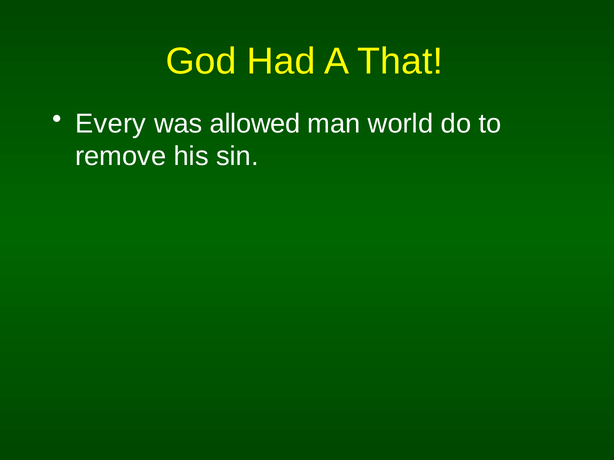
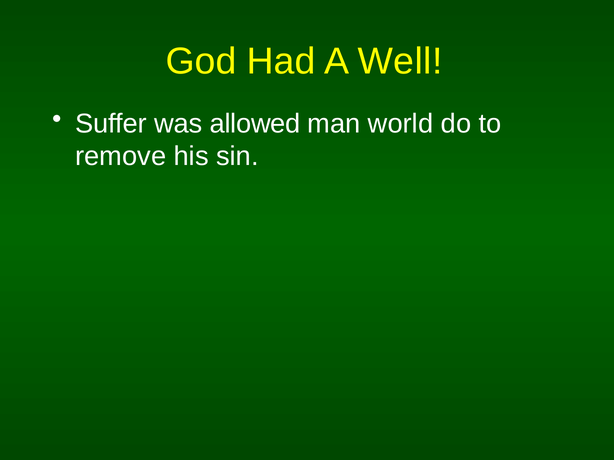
That: That -> Well
Every: Every -> Suffer
